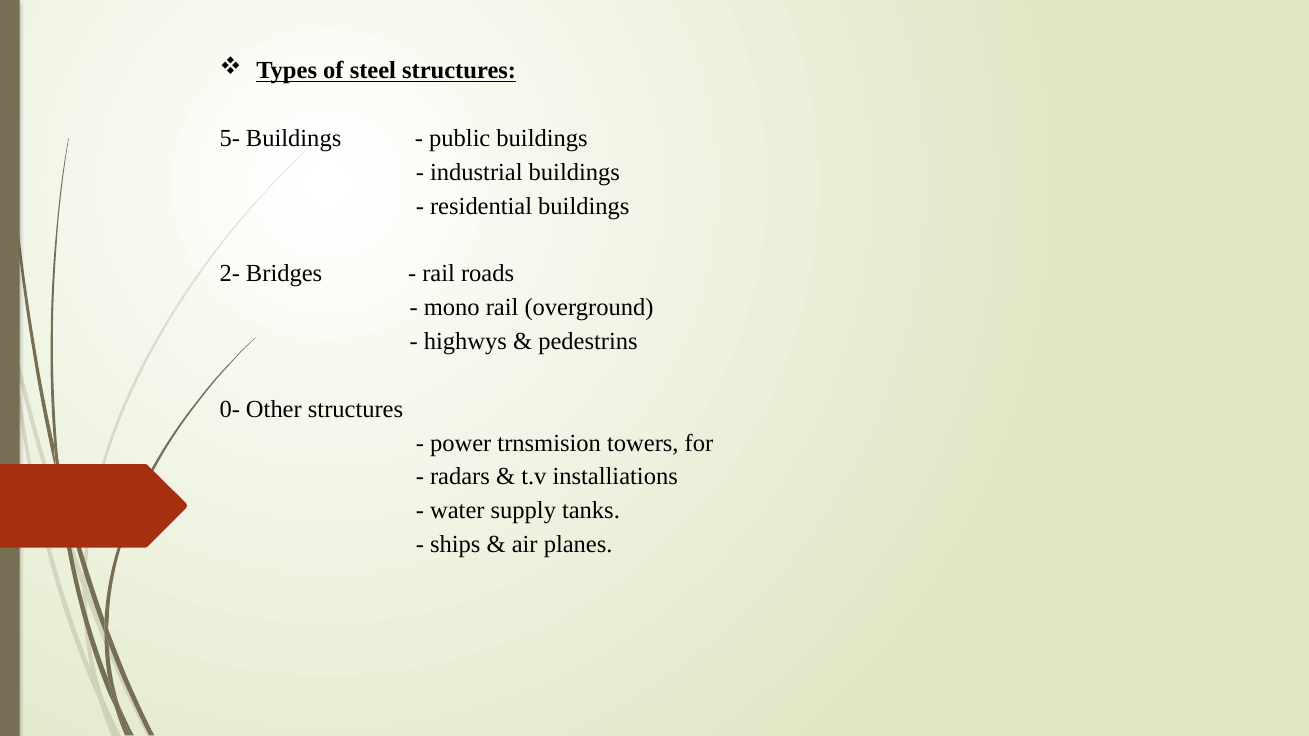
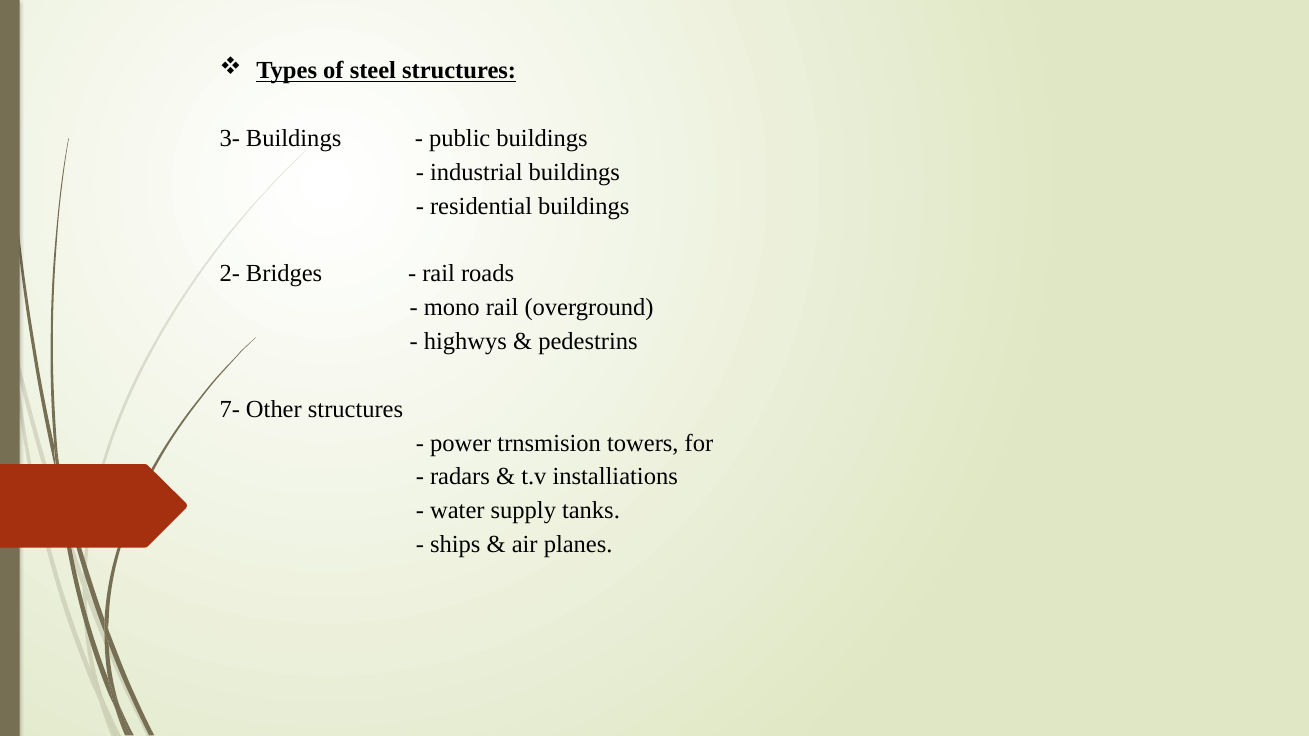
5-: 5- -> 3-
0-: 0- -> 7-
